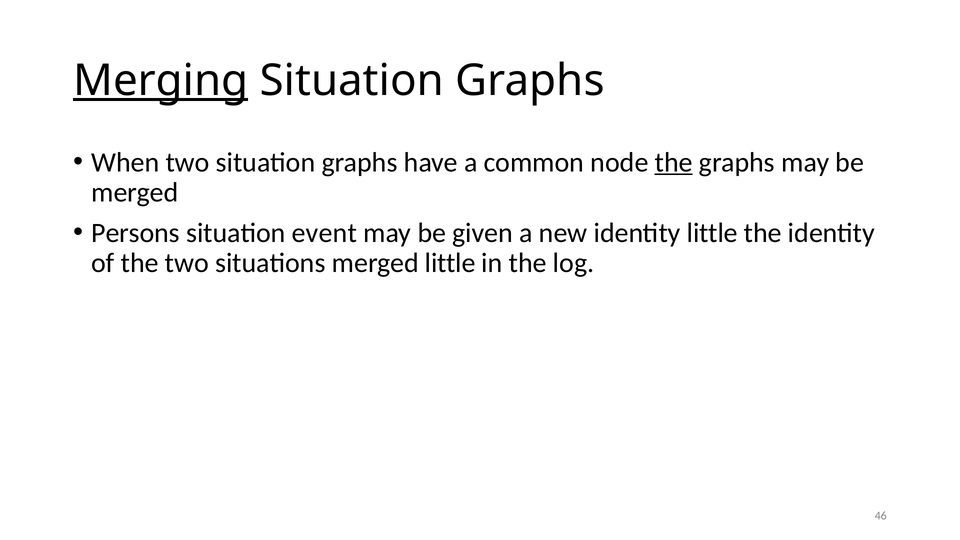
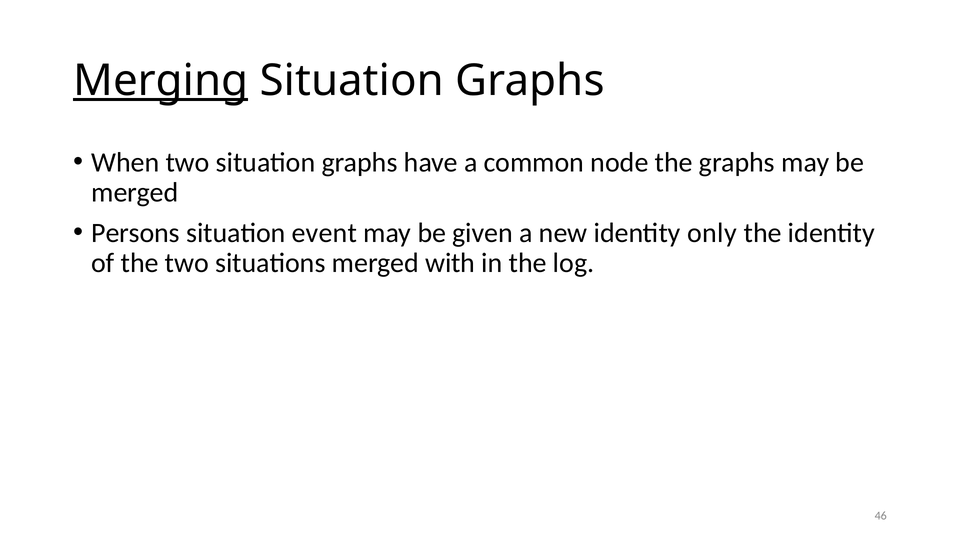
the at (674, 162) underline: present -> none
identity little: little -> only
merged little: little -> with
